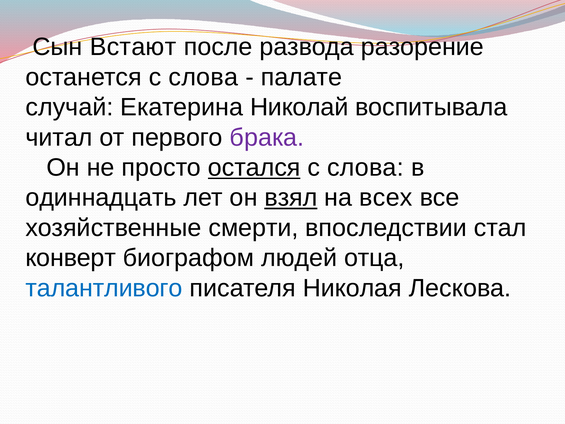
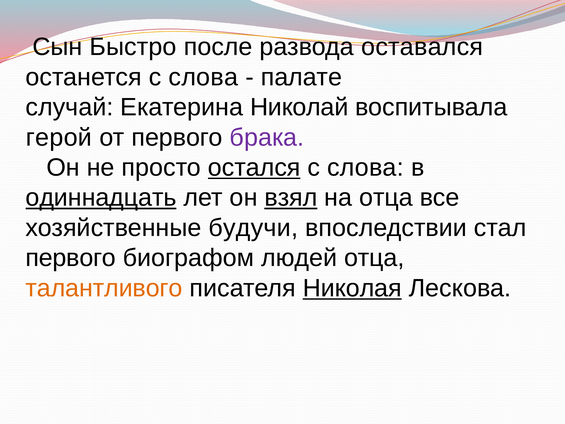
Встают: Встают -> Быстро
разорение: разорение -> оставался
читал: читал -> герой
одиннадцать underline: none -> present
на всех: всех -> отца
смерти: смерти -> будучи
конверт at (71, 258): конверт -> первого
талантливого colour: blue -> orange
Николая underline: none -> present
